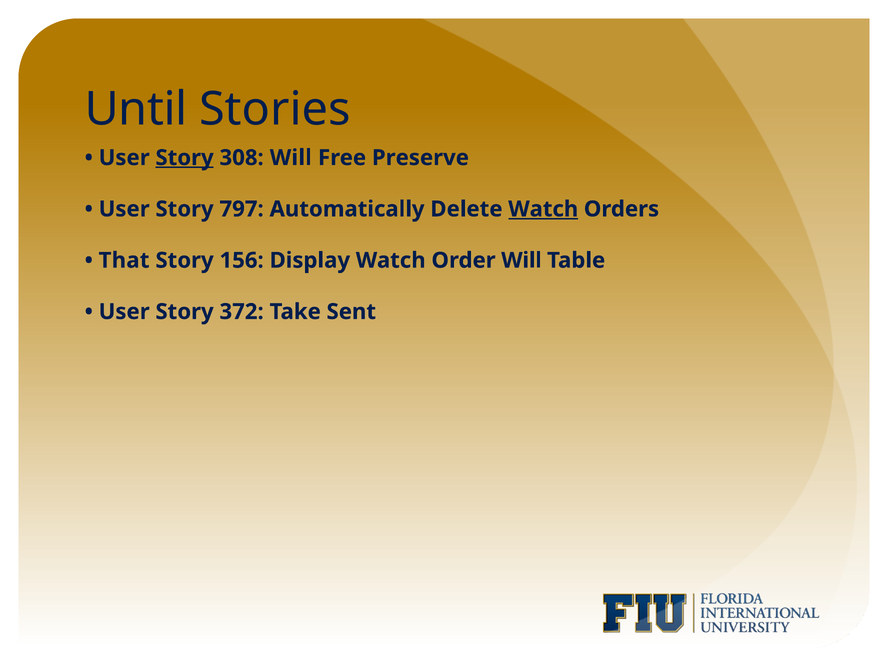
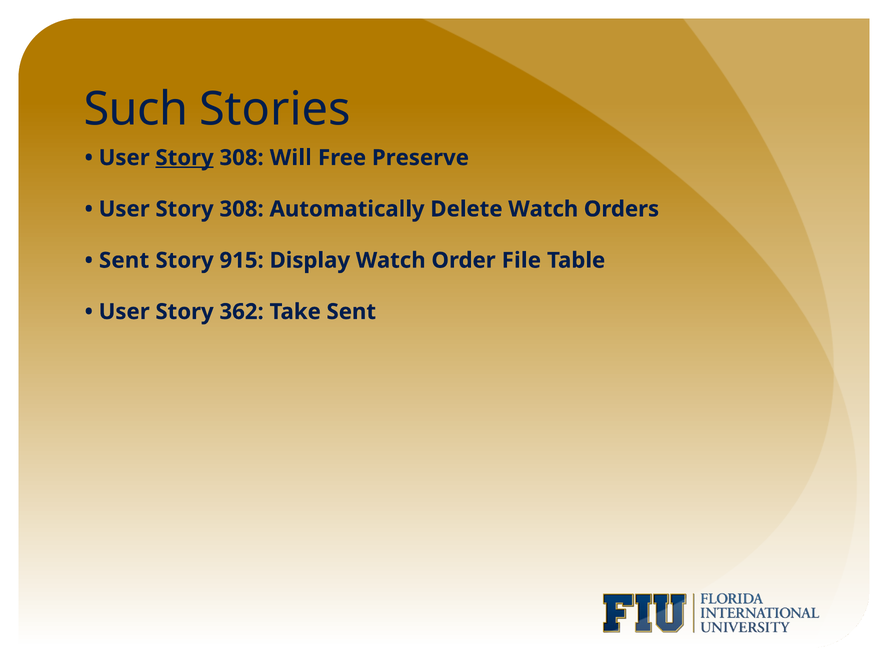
Until: Until -> Such
797 at (242, 209): 797 -> 308
Watch at (543, 209) underline: present -> none
That at (124, 260): That -> Sent
156: 156 -> 915
Order Will: Will -> File
372: 372 -> 362
